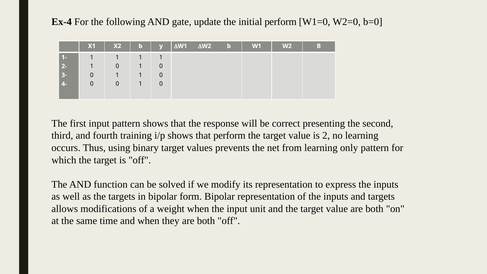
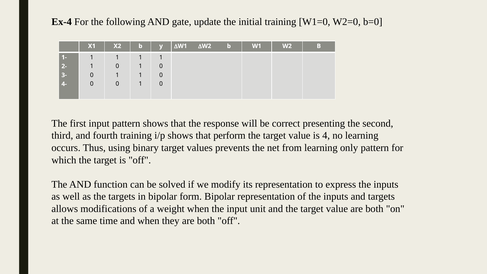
initial perform: perform -> training
2: 2 -> 4
